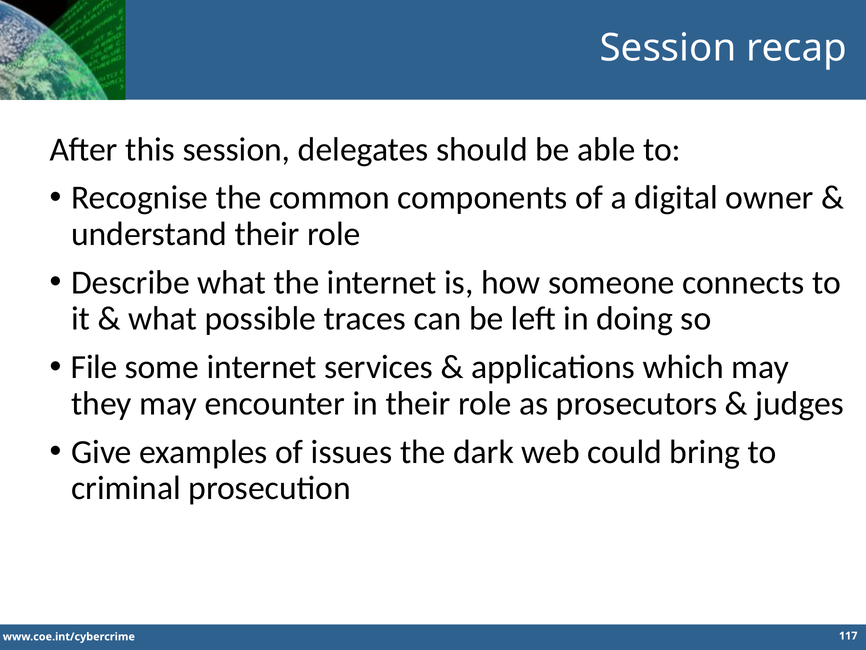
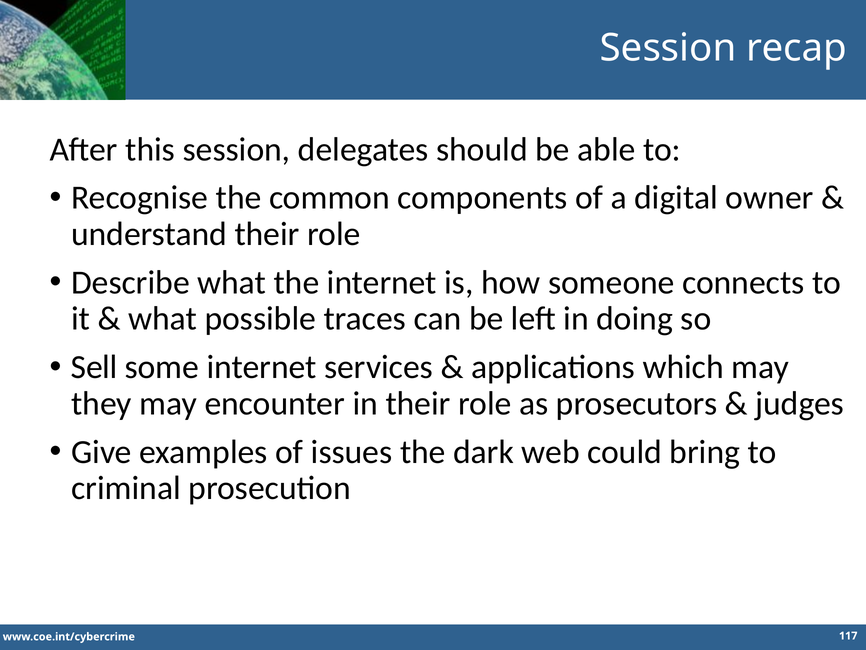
File: File -> Sell
